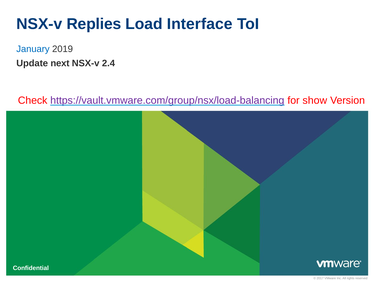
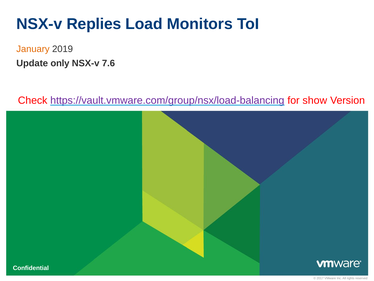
Interface: Interface -> Monitors
January colour: blue -> orange
next: next -> only
2.4: 2.4 -> 7.6
